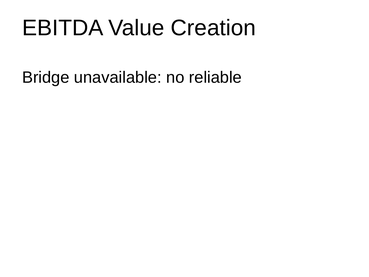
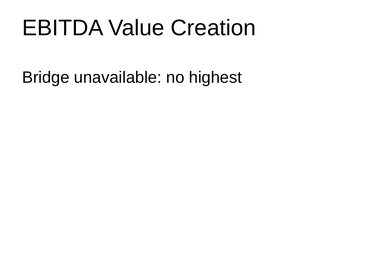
reliable: reliable -> highest
